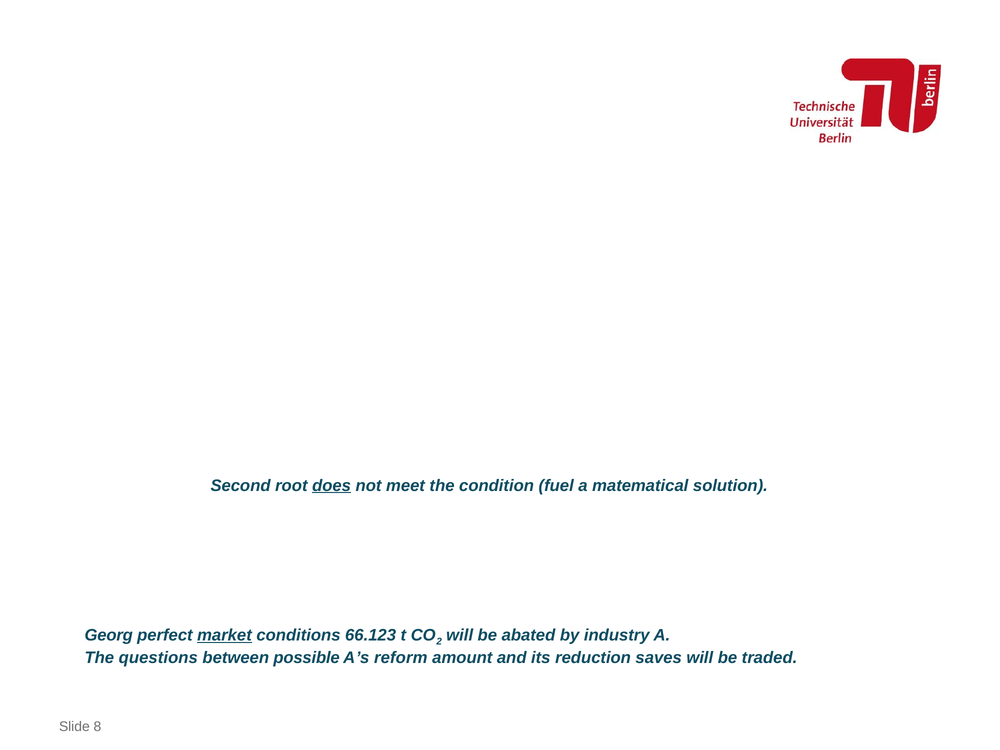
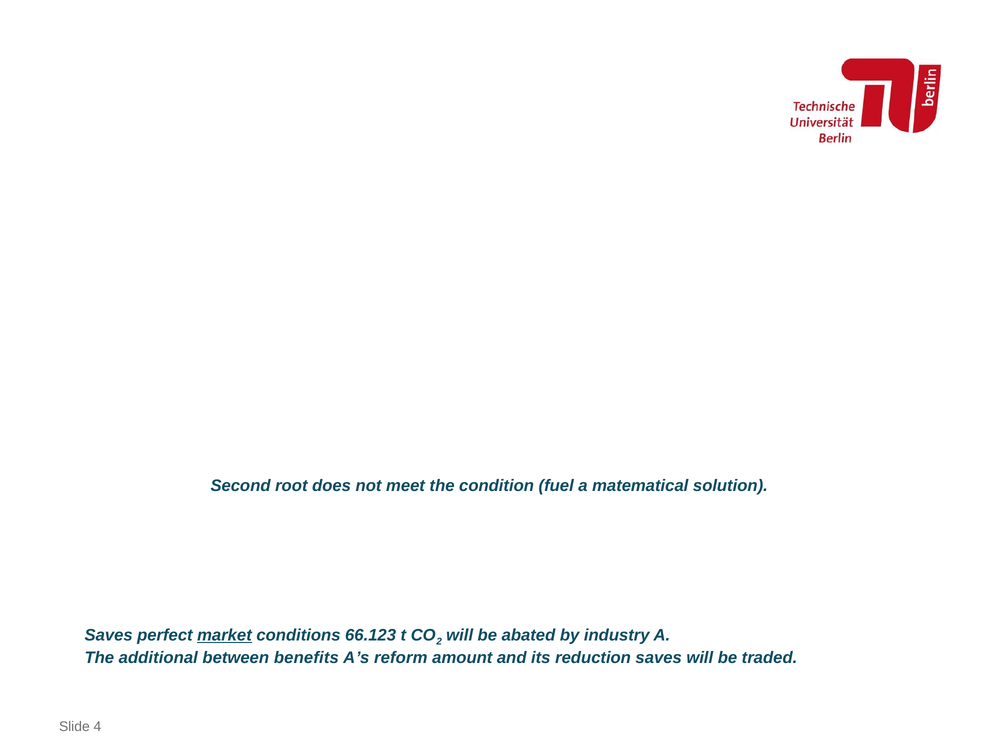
does underline: present -> none
Georg at (109, 635): Georg -> Saves
questions: questions -> additional
possible: possible -> benefits
8: 8 -> 4
